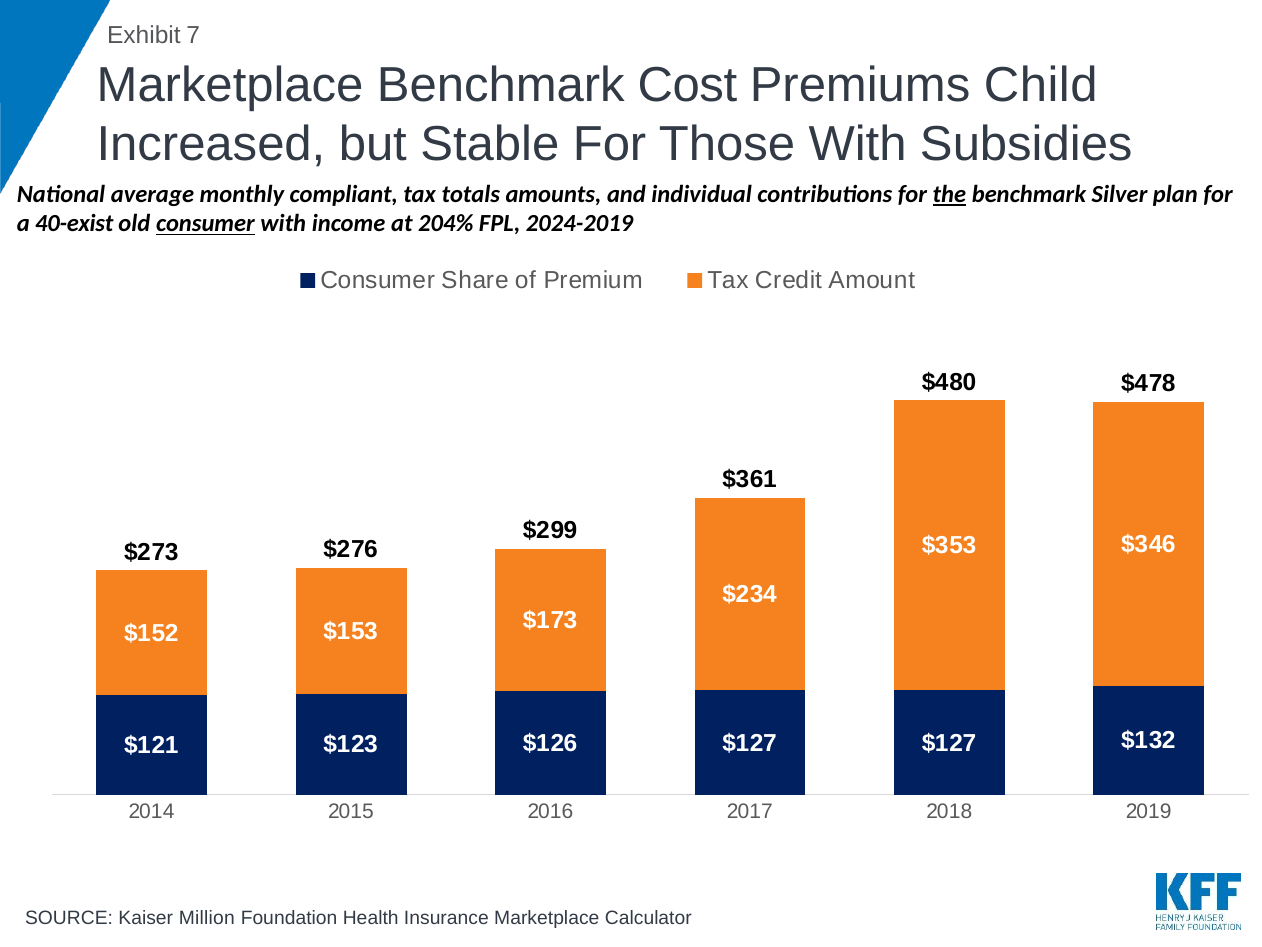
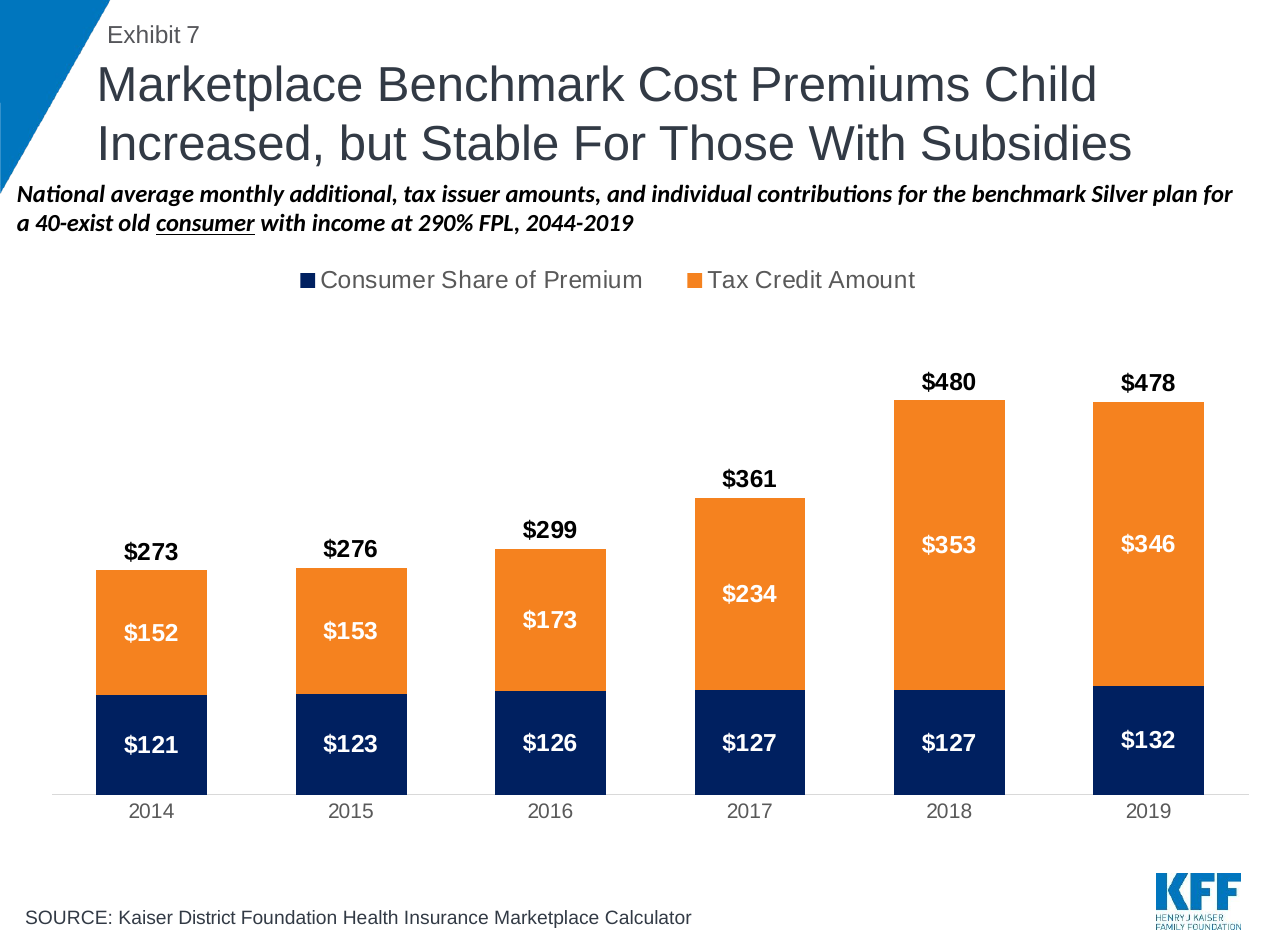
compliant: compliant -> additional
totals: totals -> issuer
the underline: present -> none
204%: 204% -> 290%
2024-2019: 2024-2019 -> 2044-2019
Million: Million -> District
